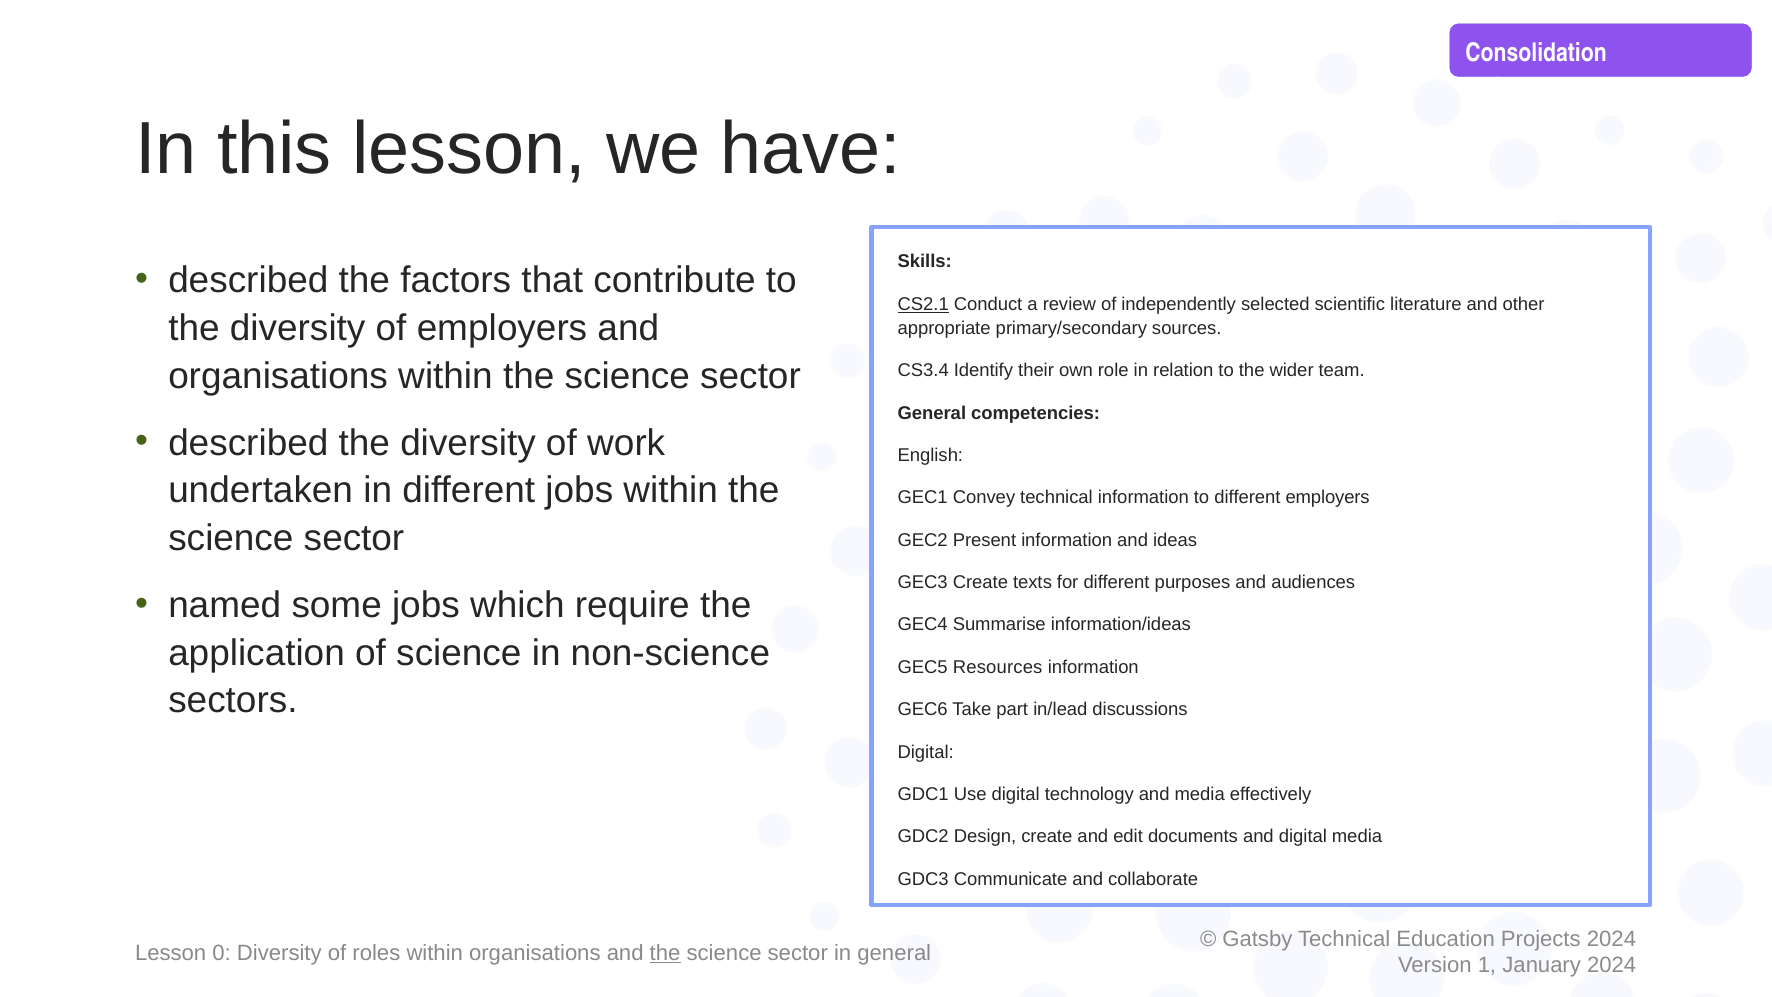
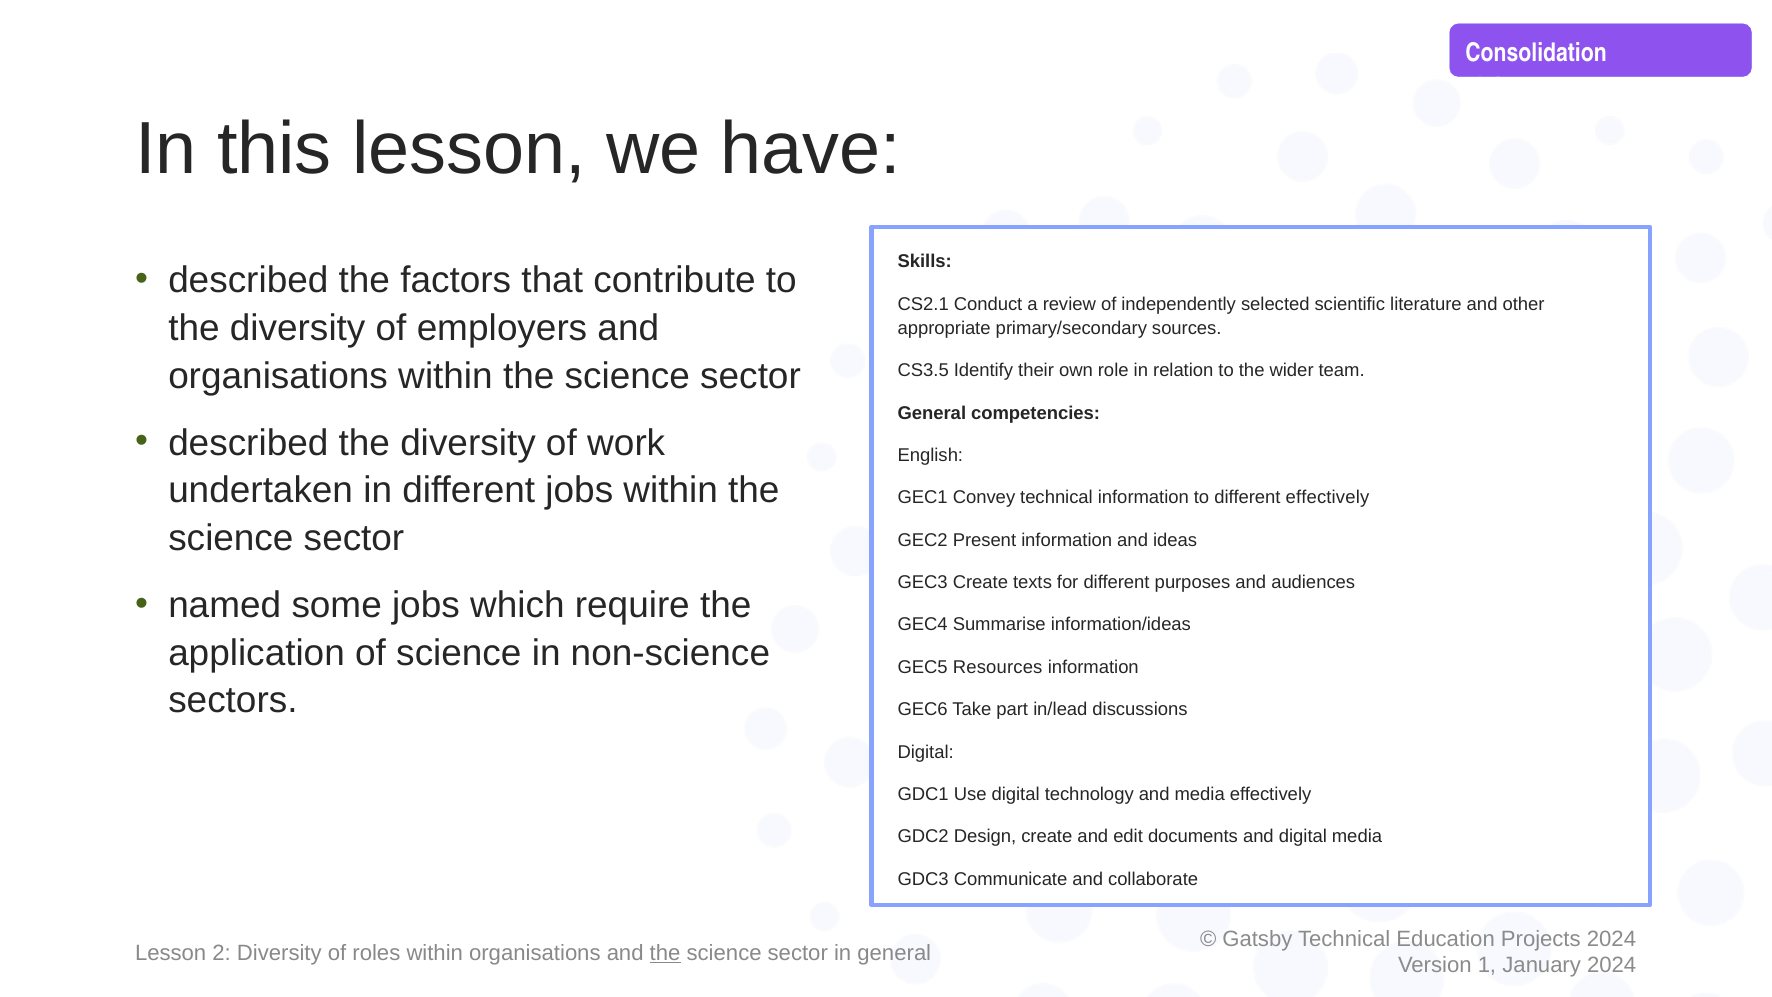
CS2.1 underline: present -> none
CS3.4: CS3.4 -> CS3.5
different employers: employers -> effectively
0: 0 -> 2
